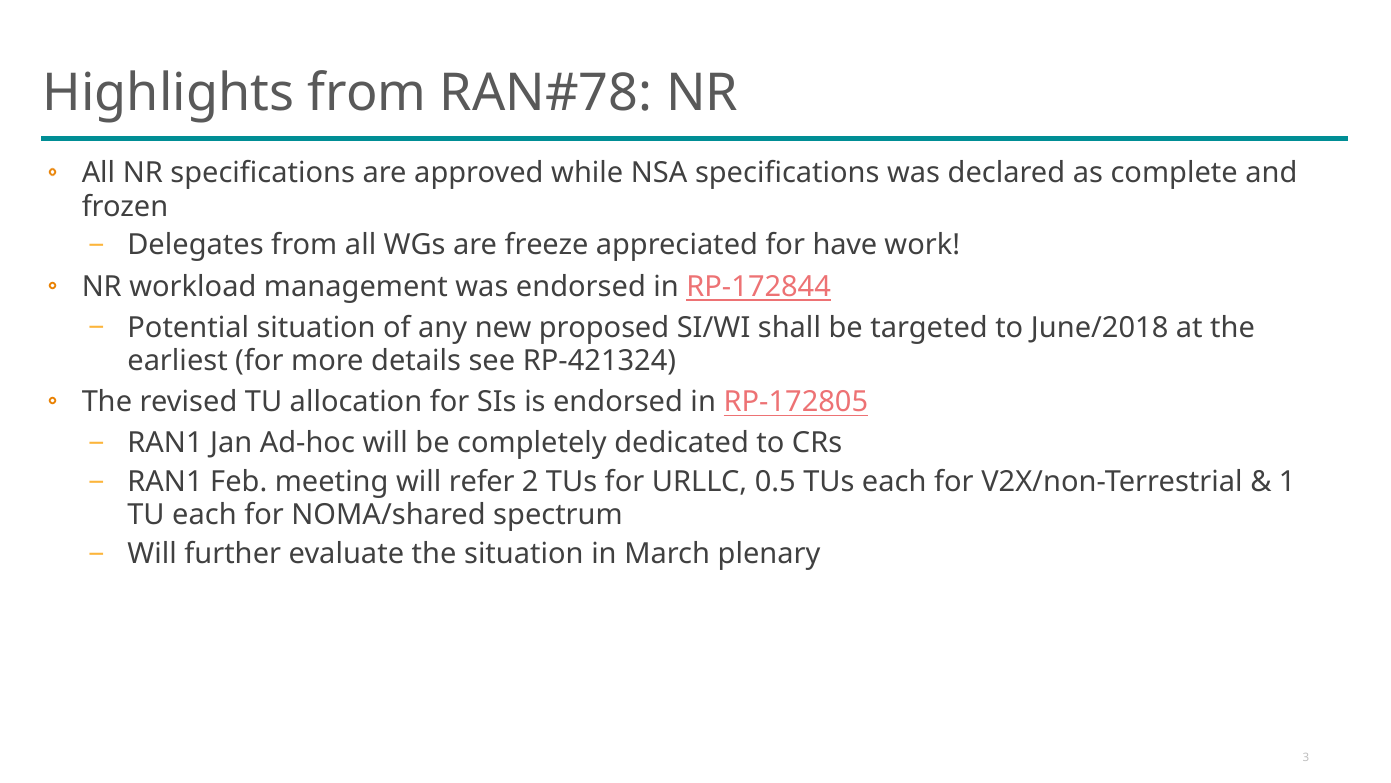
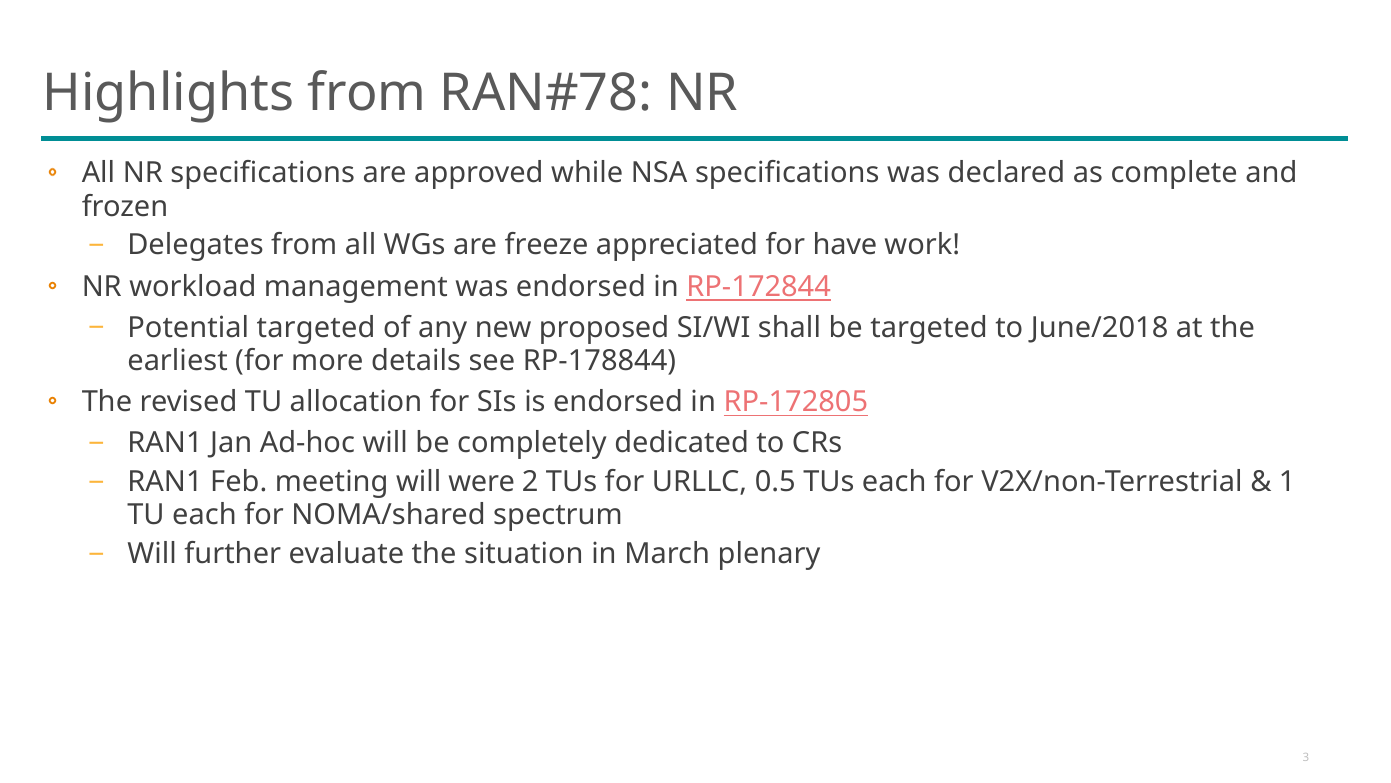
Potential situation: situation -> targeted
RP-421324: RP-421324 -> RP-178844
refer: refer -> were
